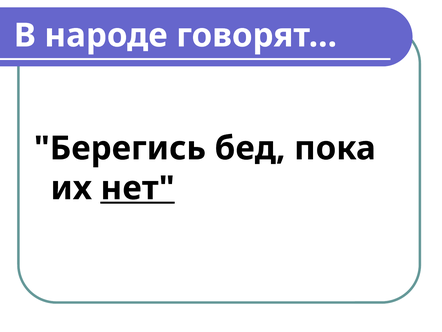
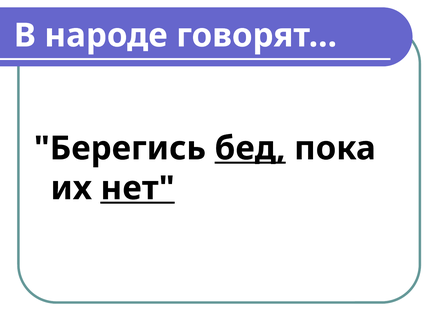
бед underline: none -> present
